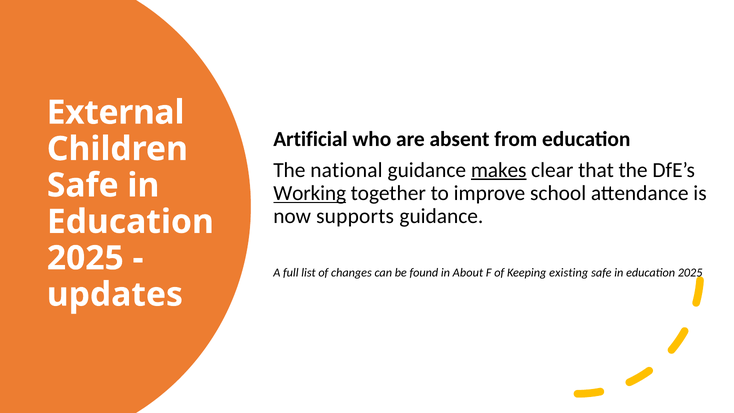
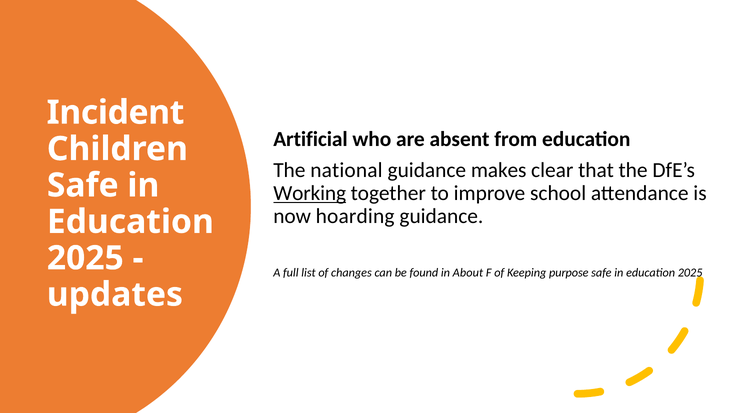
External: External -> Incident
makes underline: present -> none
supports: supports -> hoarding
existing: existing -> purpose
